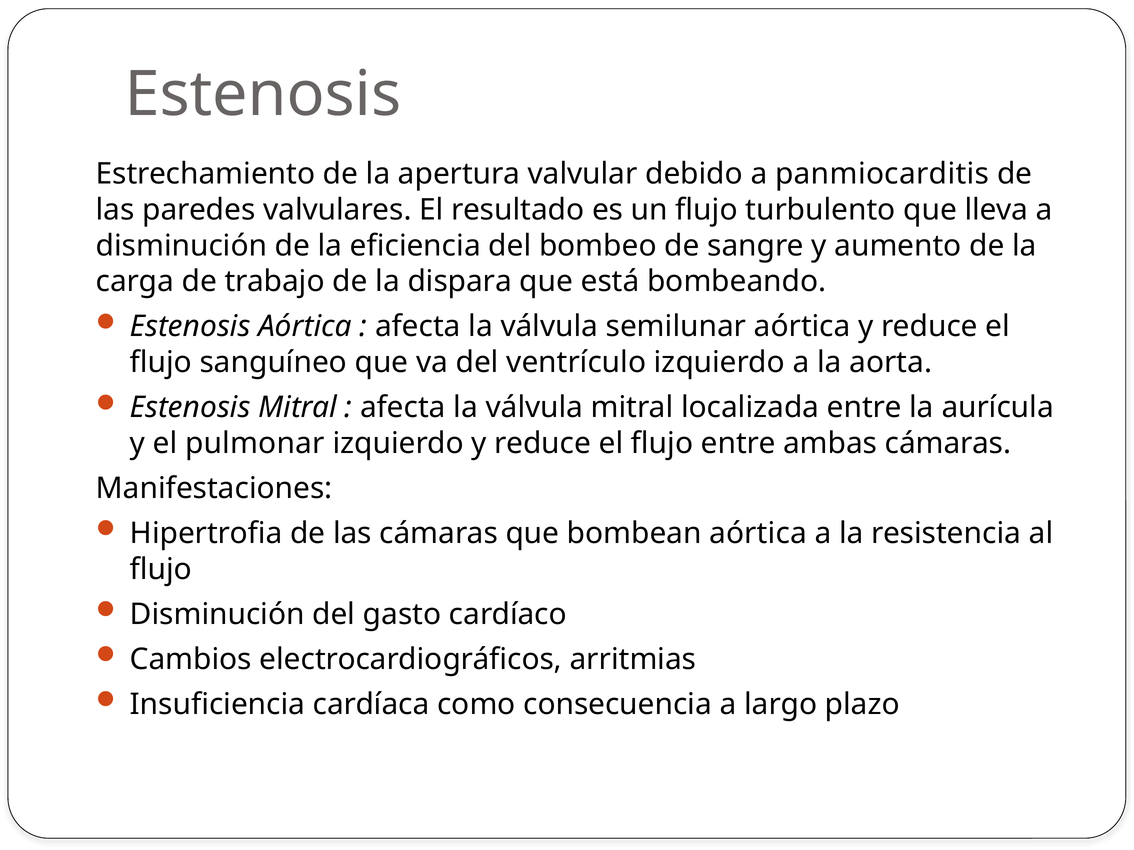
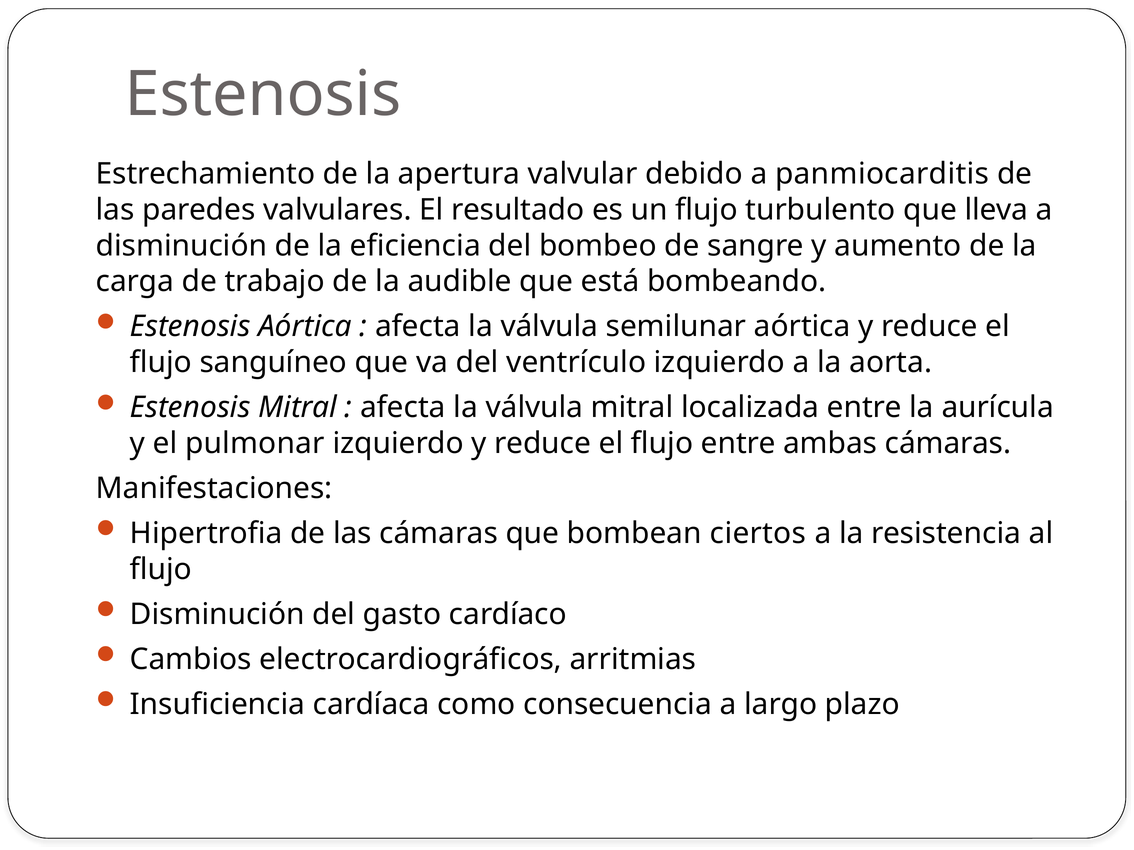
dispara: dispara -> audible
bombean aórtica: aórtica -> ciertos
